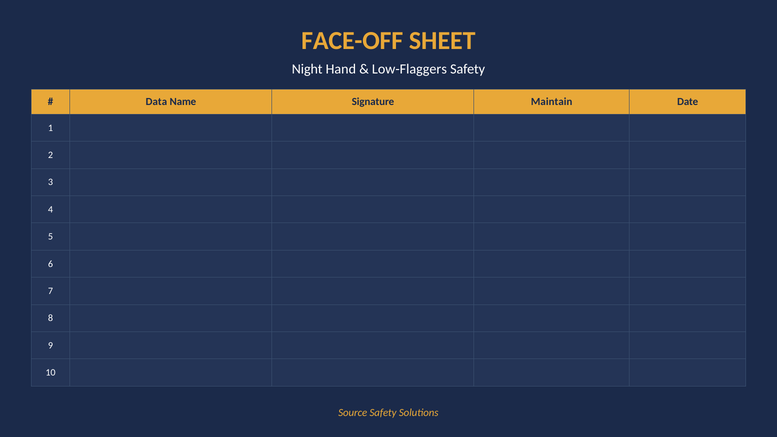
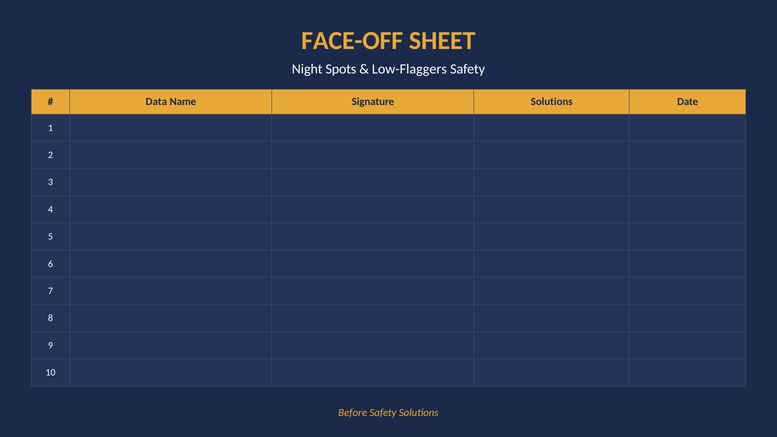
Hand: Hand -> Spots
Signature Maintain: Maintain -> Solutions
Source: Source -> Before
